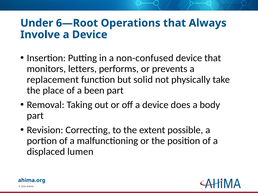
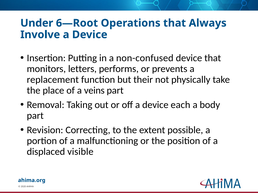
solid: solid -> their
been: been -> veins
does: does -> each
lumen: lumen -> visible
